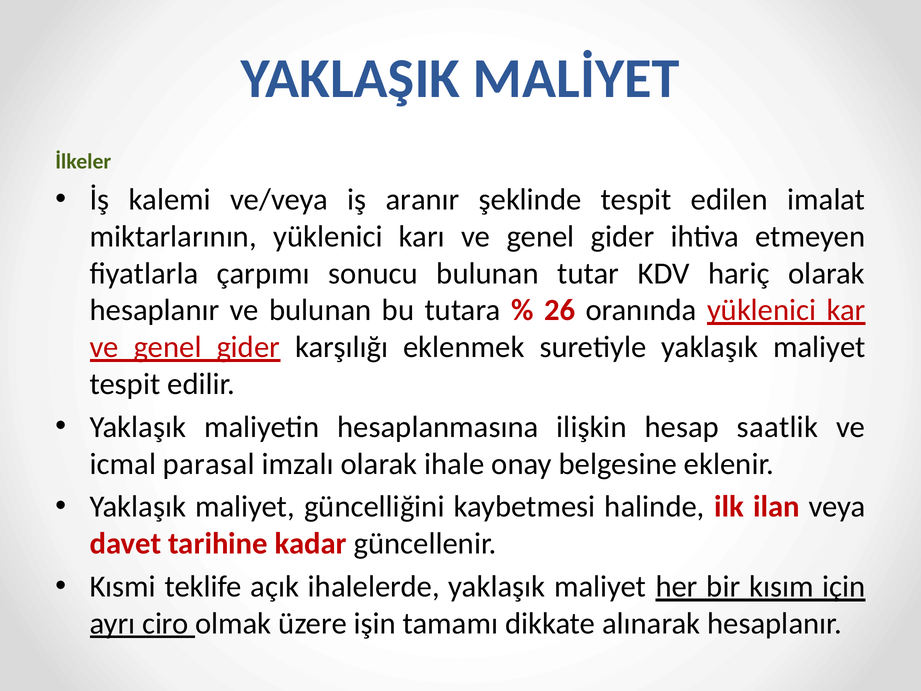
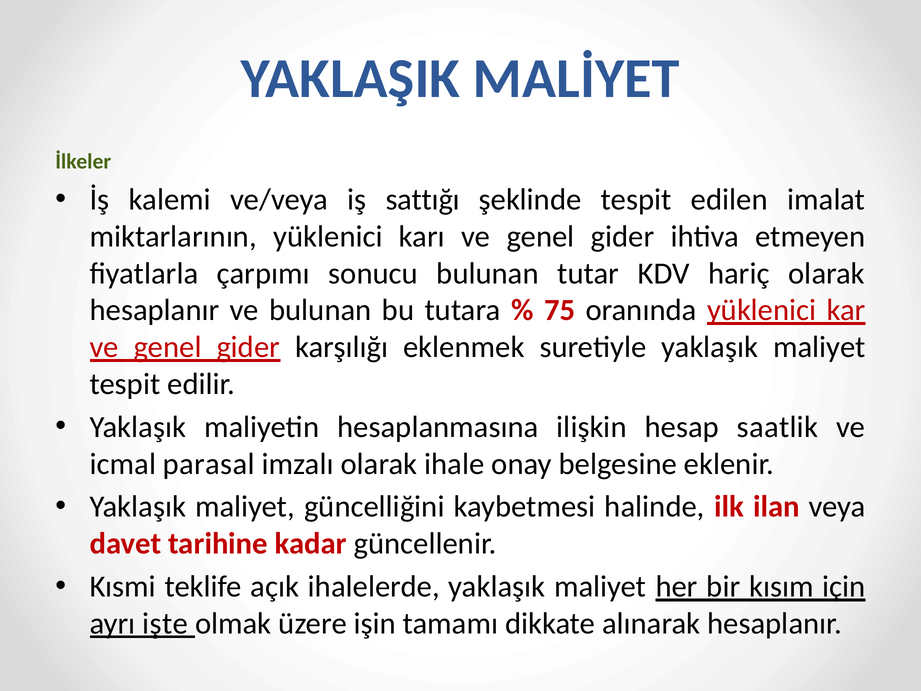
aranır: aranır -> sattığı
26: 26 -> 75
ciro: ciro -> işte
